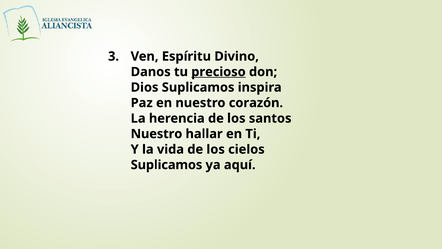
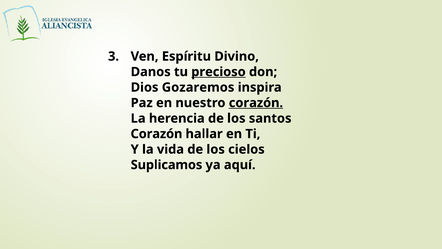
Dios Suplicamos: Suplicamos -> Gozaremos
corazón at (256, 103) underline: none -> present
Nuestro at (156, 134): Nuestro -> Corazón
